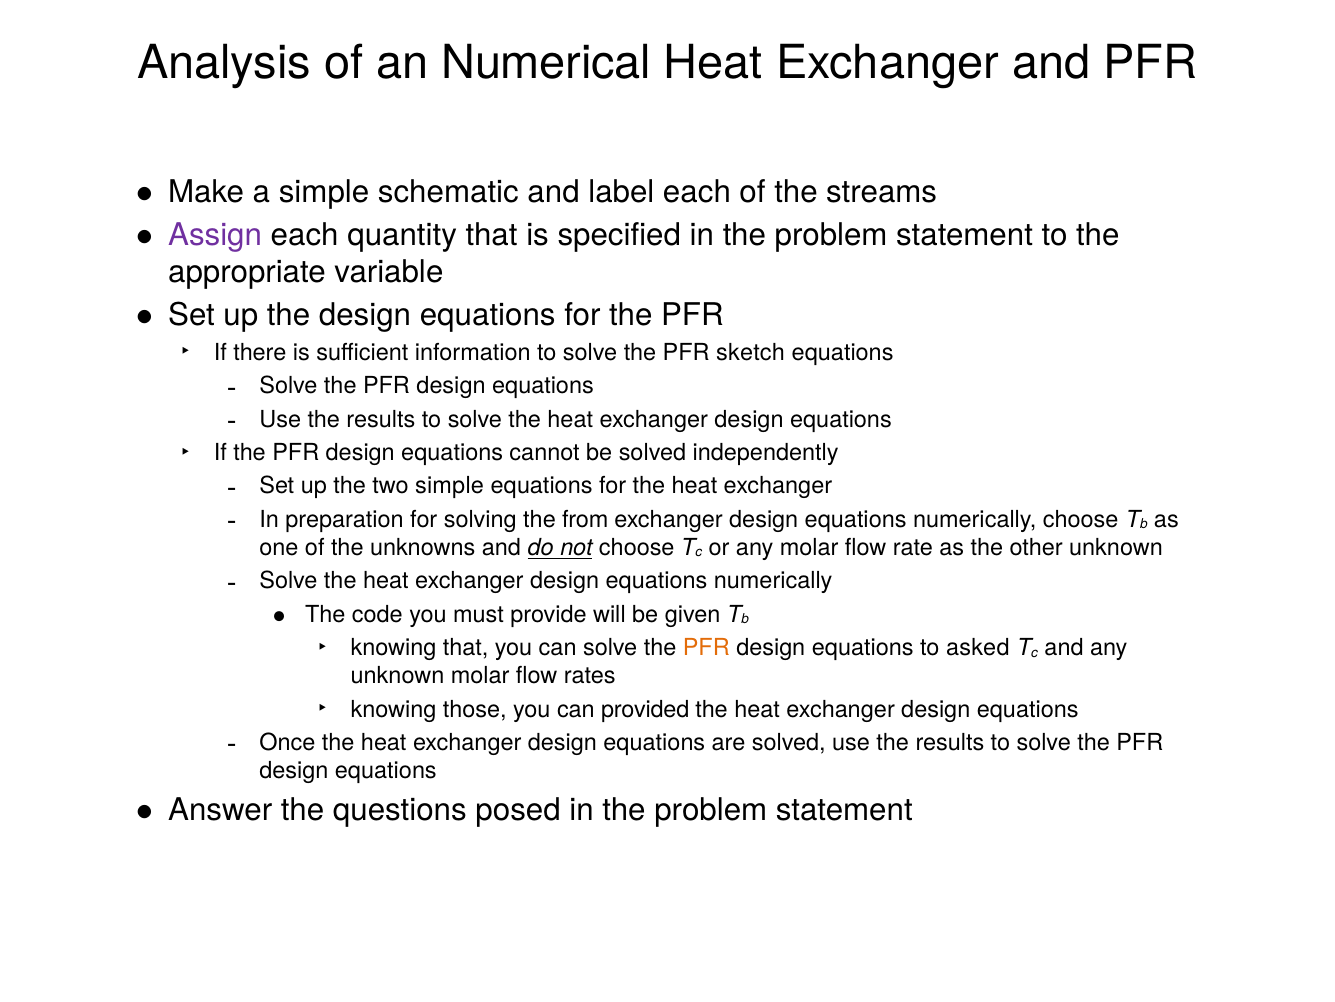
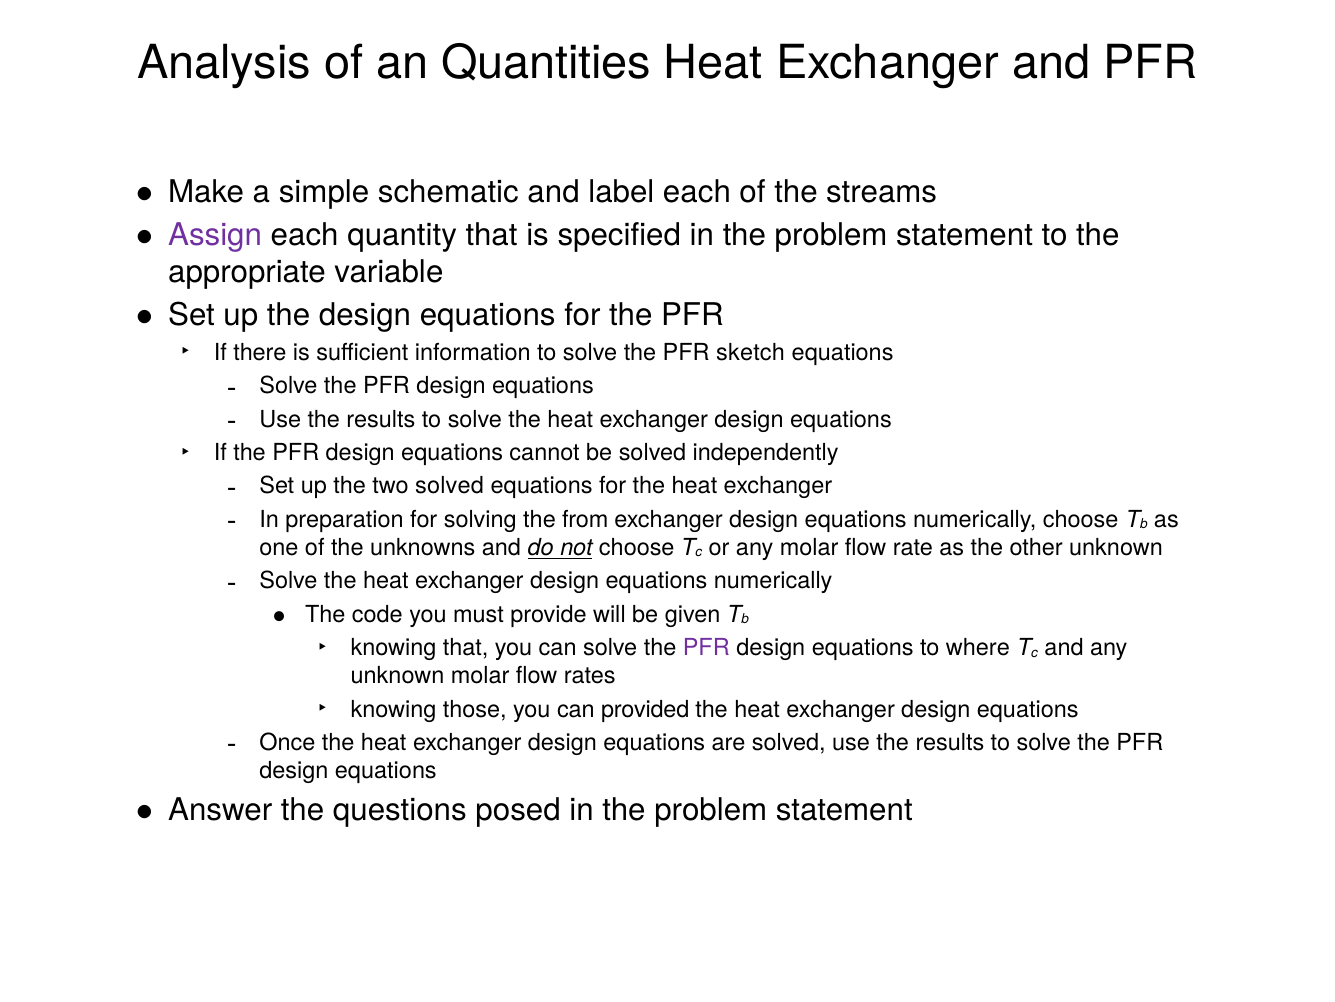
Numerical: Numerical -> Quantities
two simple: simple -> solved
PFR at (706, 647) colour: orange -> purple
asked: asked -> where
